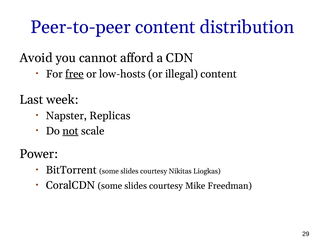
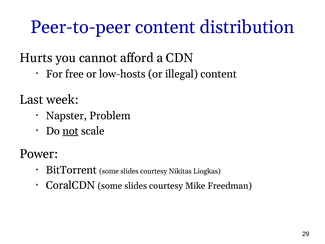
Avoid: Avoid -> Hurts
free underline: present -> none
Replicas: Replicas -> Problem
